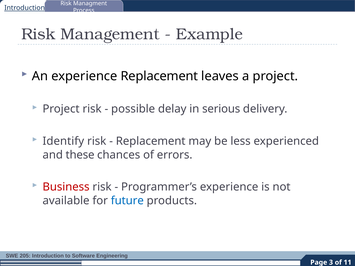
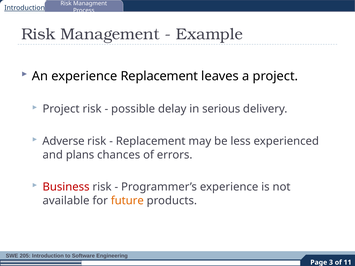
Identify: Identify -> Adverse
these: these -> plans
future colour: blue -> orange
